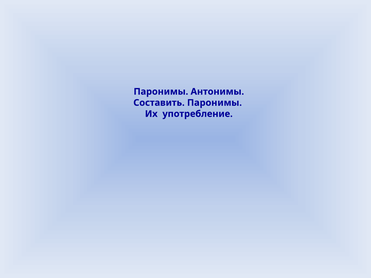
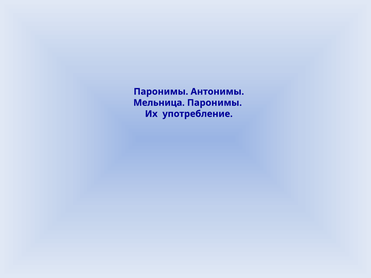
Составить: Составить -> Мельница
